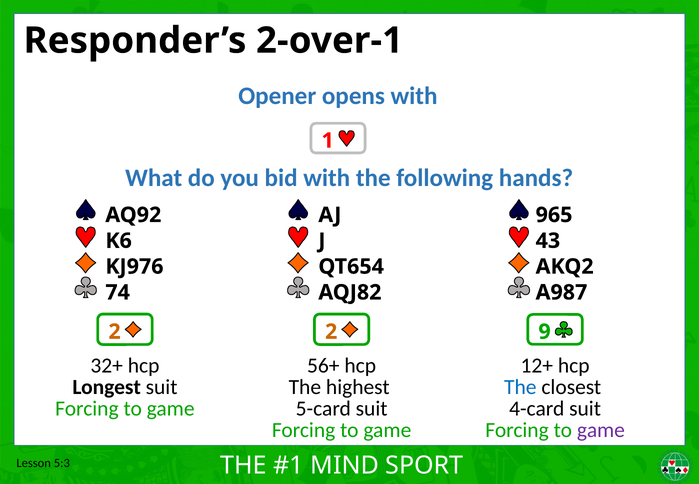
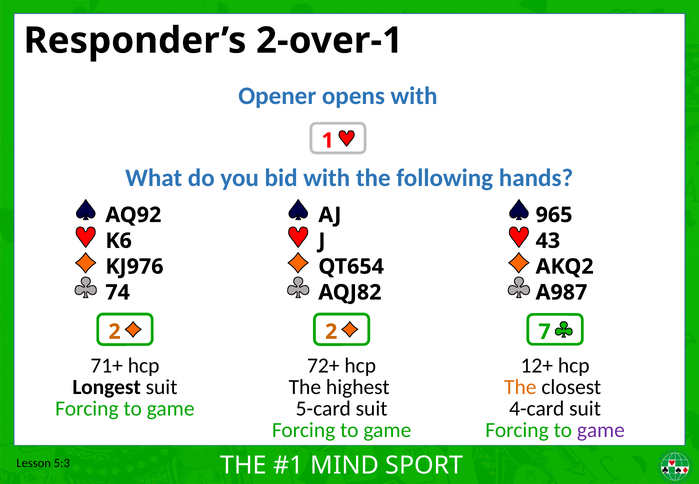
9: 9 -> 7
32+: 32+ -> 71+
56+: 56+ -> 72+
The at (520, 387) colour: blue -> orange
